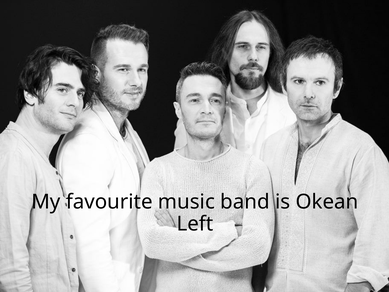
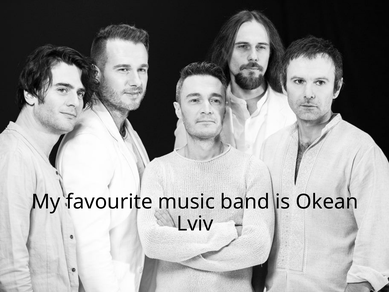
Left: Left -> Lviv
